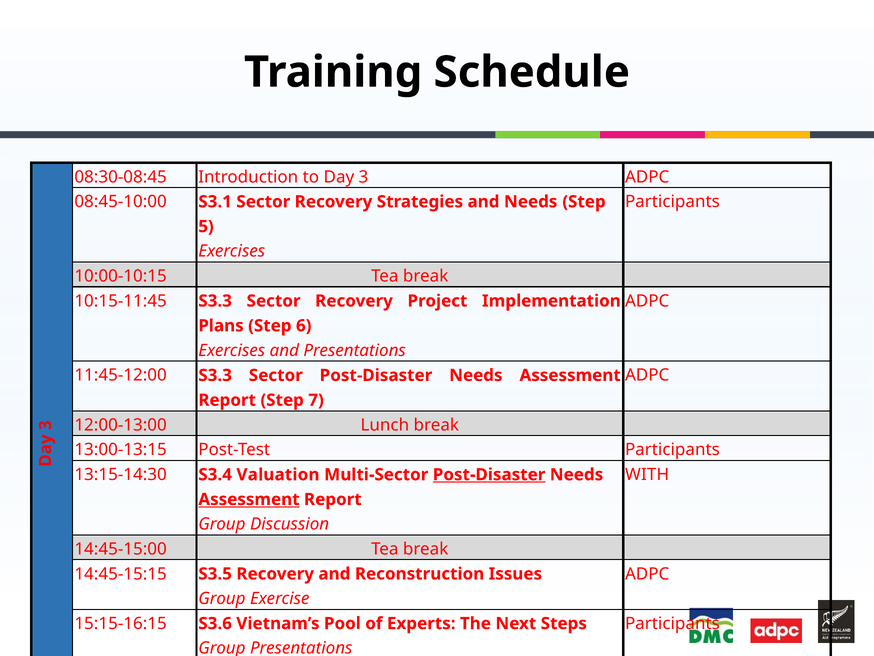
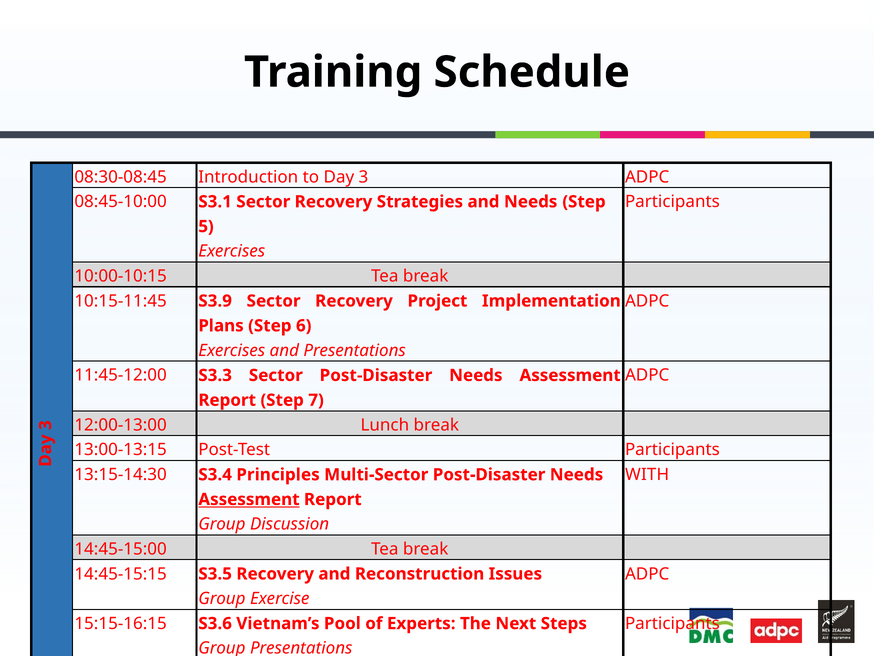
10:15-11:45 S3.3: S3.3 -> S3.9
Valuation: Valuation -> Principles
Post-Disaster at (489, 474) underline: present -> none
